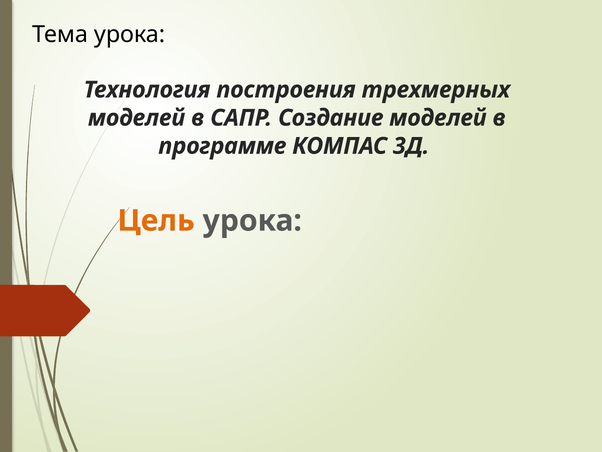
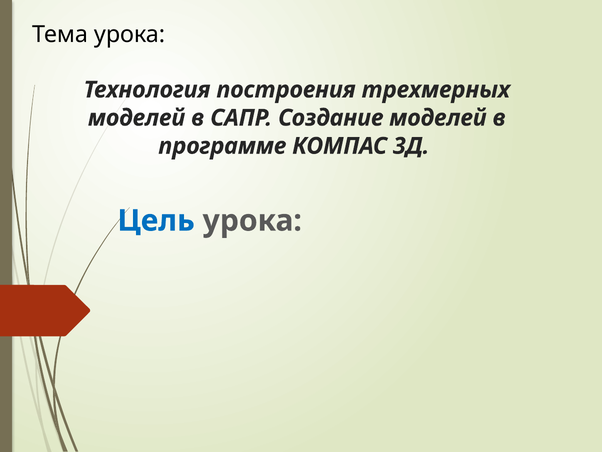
Цель colour: orange -> blue
